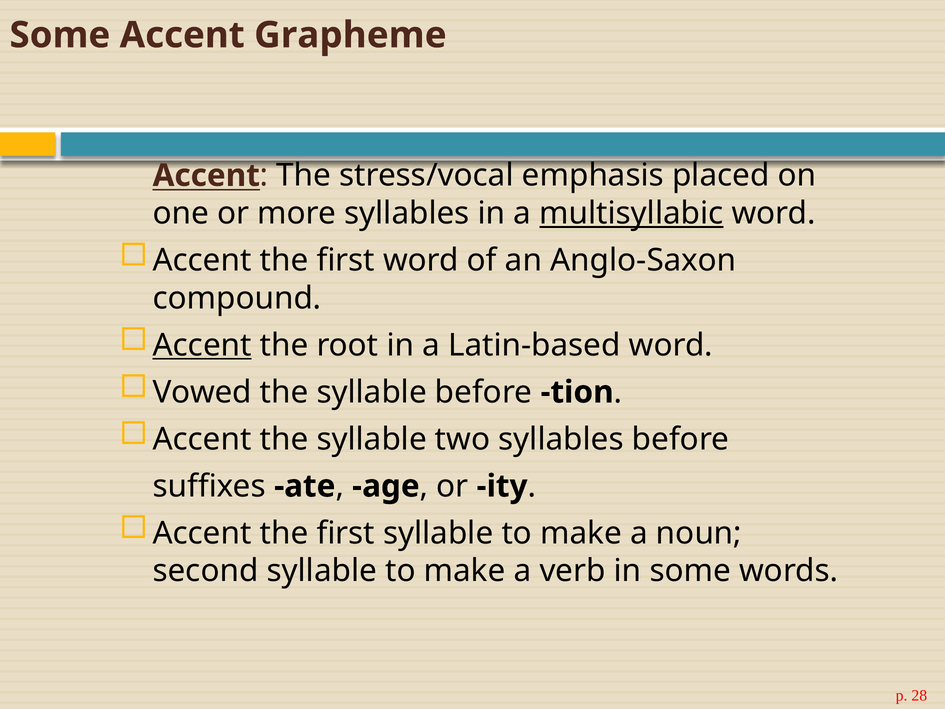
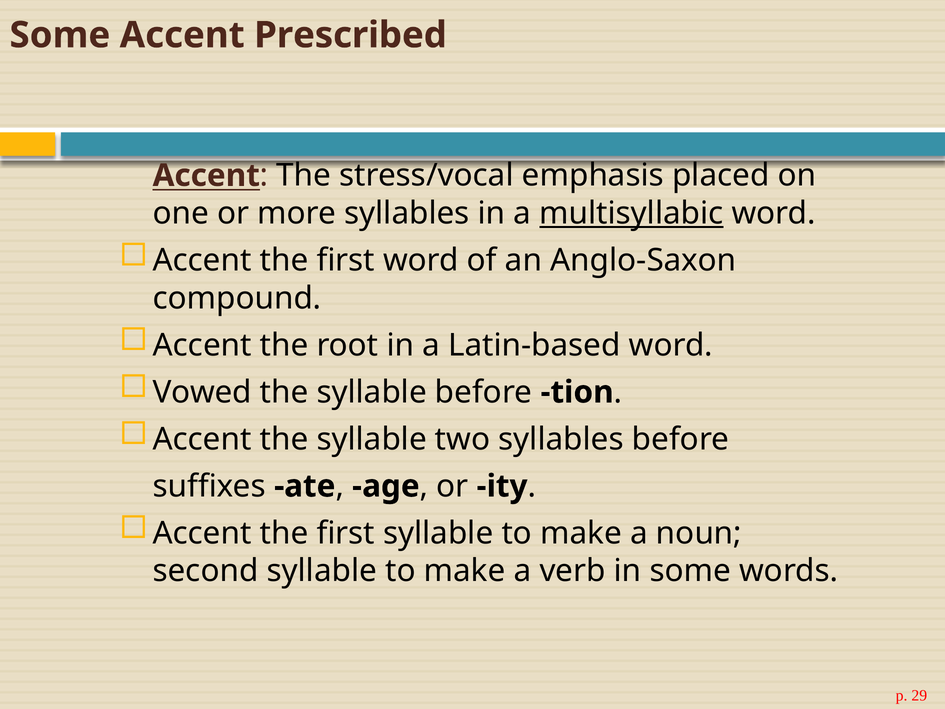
Grapheme: Grapheme -> Prescribed
Accent at (202, 345) underline: present -> none
28: 28 -> 29
